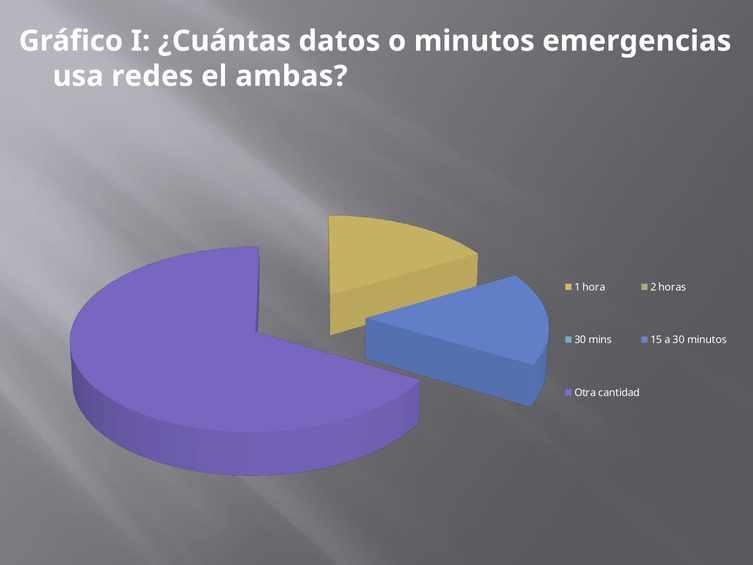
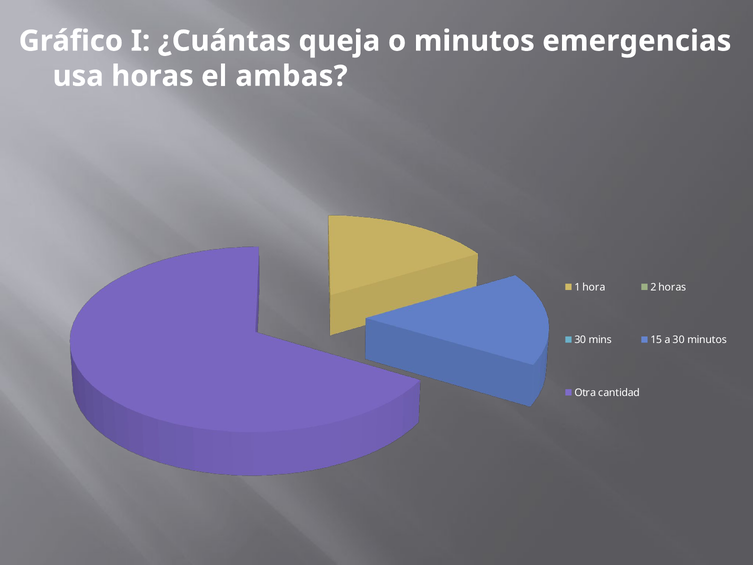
datos: datos -> queja
usa redes: redes -> horas
